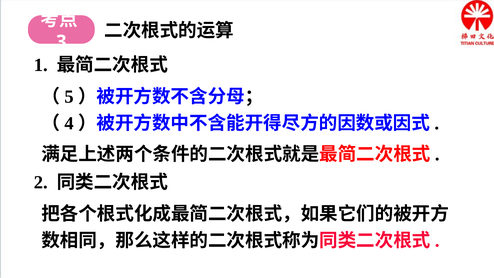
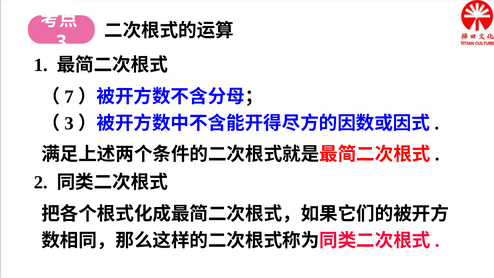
5: 5 -> 7
4 at (69, 123): 4 -> 3
